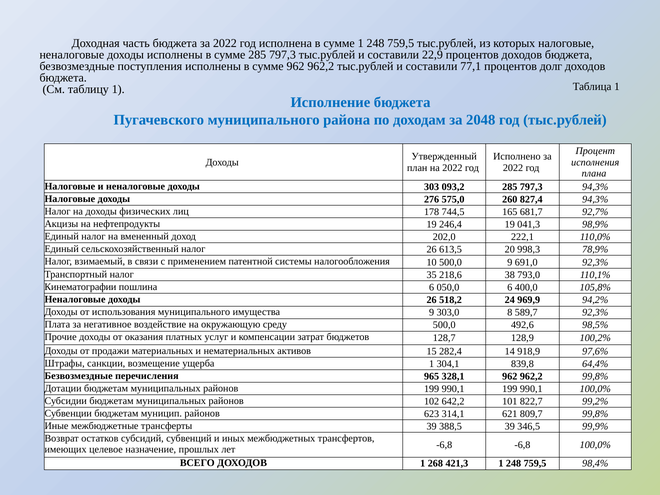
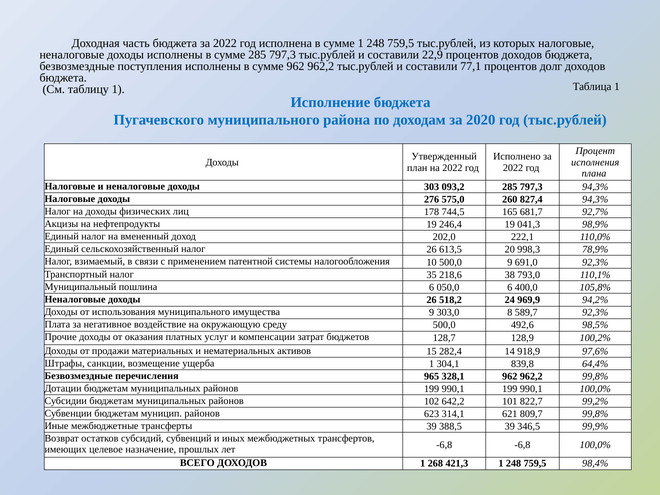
2048: 2048 -> 2020
Кинематографии: Кинематографии -> Муниципальный
